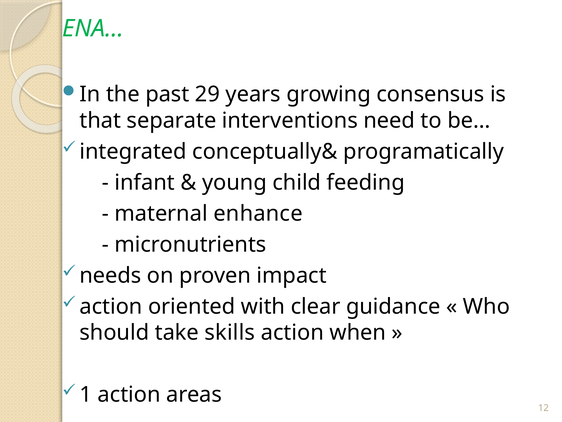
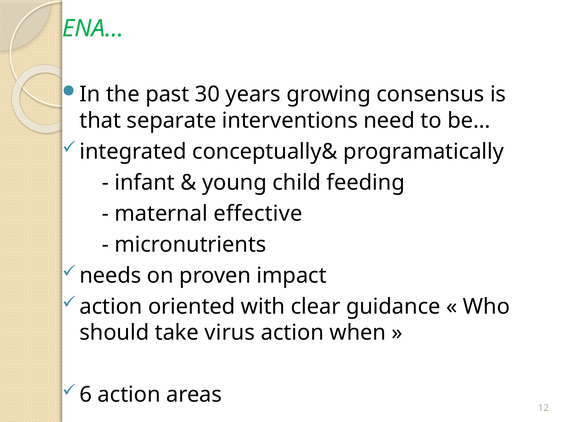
29: 29 -> 30
enhance: enhance -> effective
skills: skills -> virus
1: 1 -> 6
